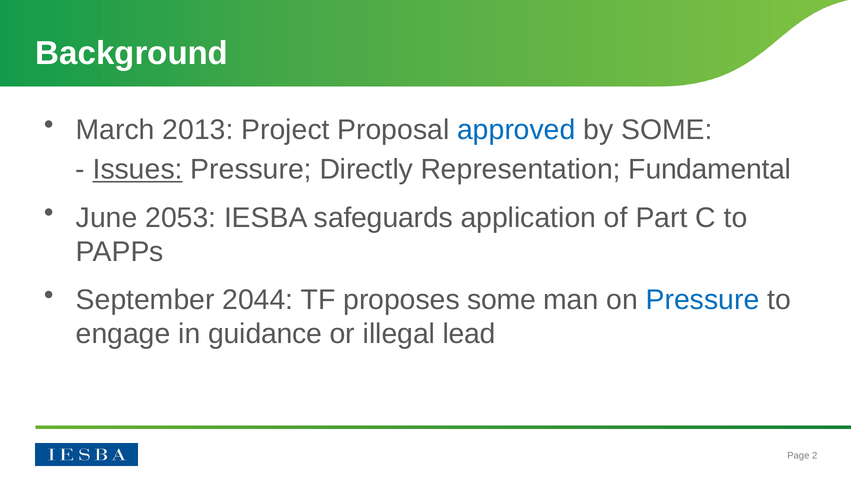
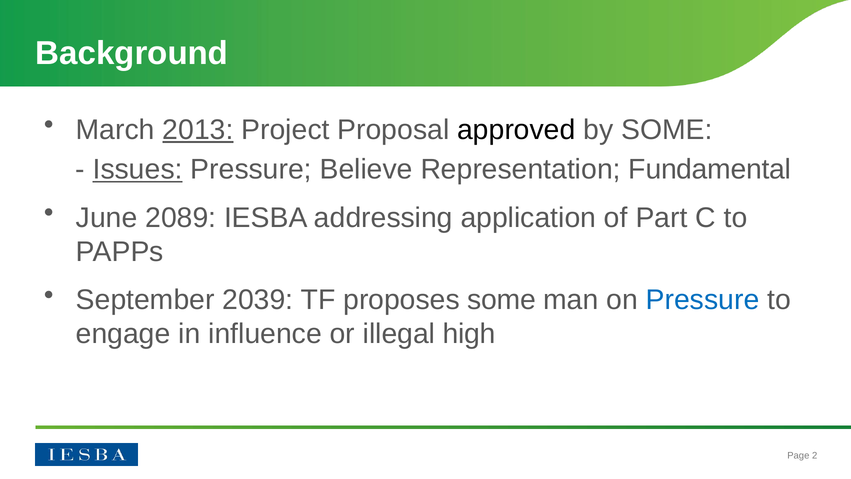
2013 underline: none -> present
approved colour: blue -> black
Directly: Directly -> Believe
2053: 2053 -> 2089
safeguards: safeguards -> addressing
2044: 2044 -> 2039
guidance: guidance -> influence
lead: lead -> high
